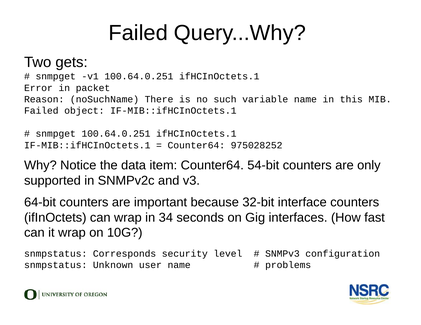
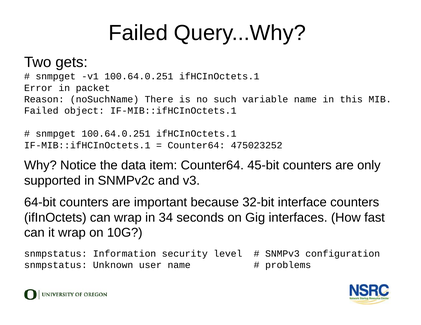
975028252: 975028252 -> 475023252
54-bit: 54-bit -> 45-bit
Corresponds: Corresponds -> Information
